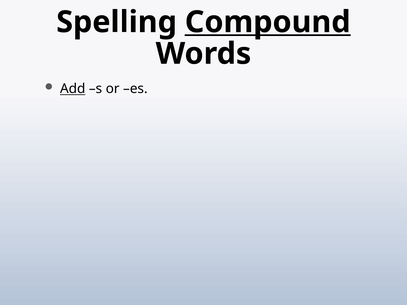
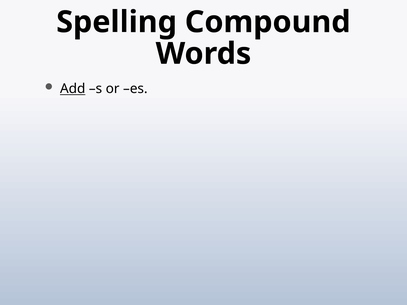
Compound underline: present -> none
